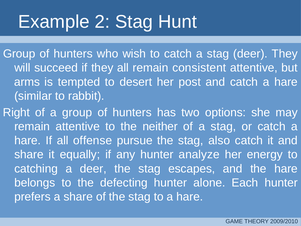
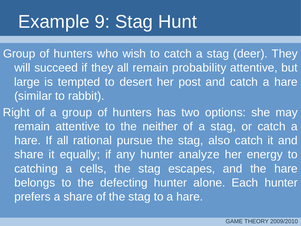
2: 2 -> 9
consistent: consistent -> probability
arms: arms -> large
offense: offense -> rational
a deer: deer -> cells
